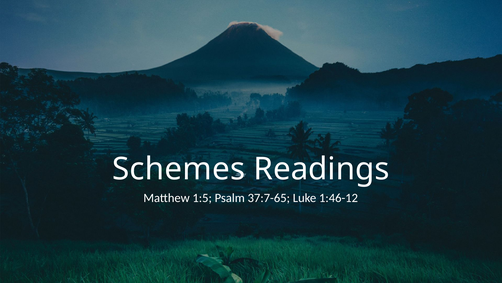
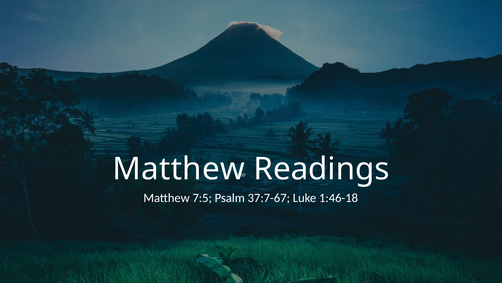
Schemes at (179, 169): Schemes -> Matthew
1:5: 1:5 -> 7:5
37:7-65: 37:7-65 -> 37:7-67
1:46-12: 1:46-12 -> 1:46-18
